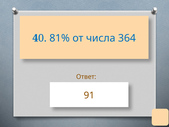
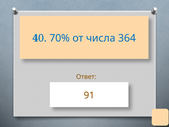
81%: 81% -> 70%
